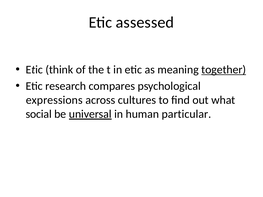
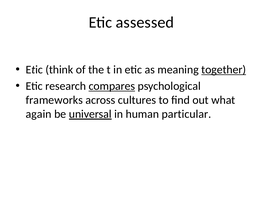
compares underline: none -> present
expressions: expressions -> frameworks
social: social -> again
